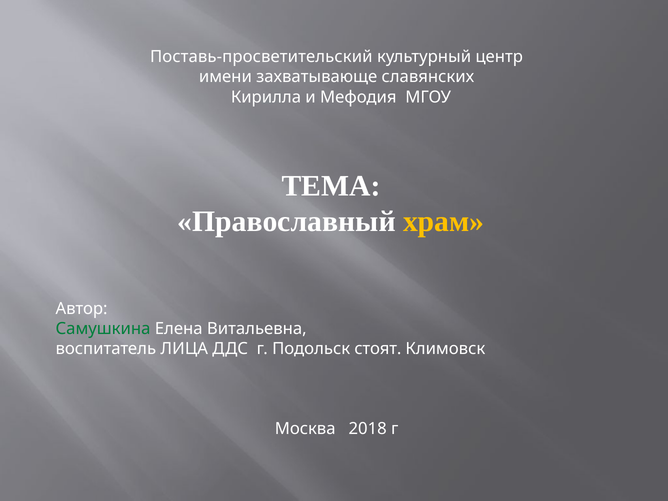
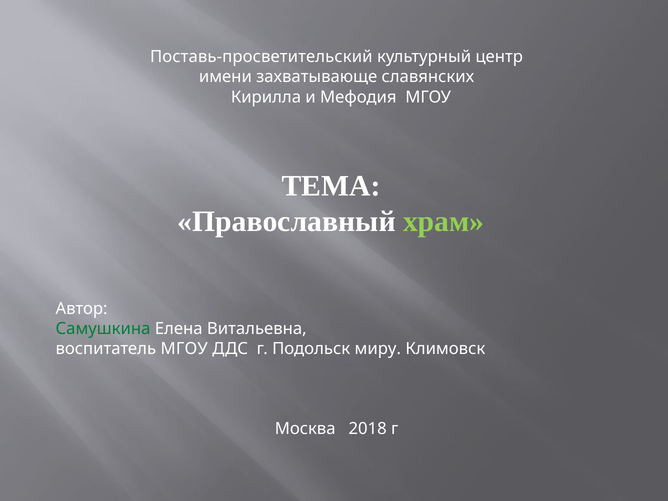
храм colour: yellow -> light green
воспитатель ЛИЦА: ЛИЦА -> МГОУ
стоят: стоят -> миру
